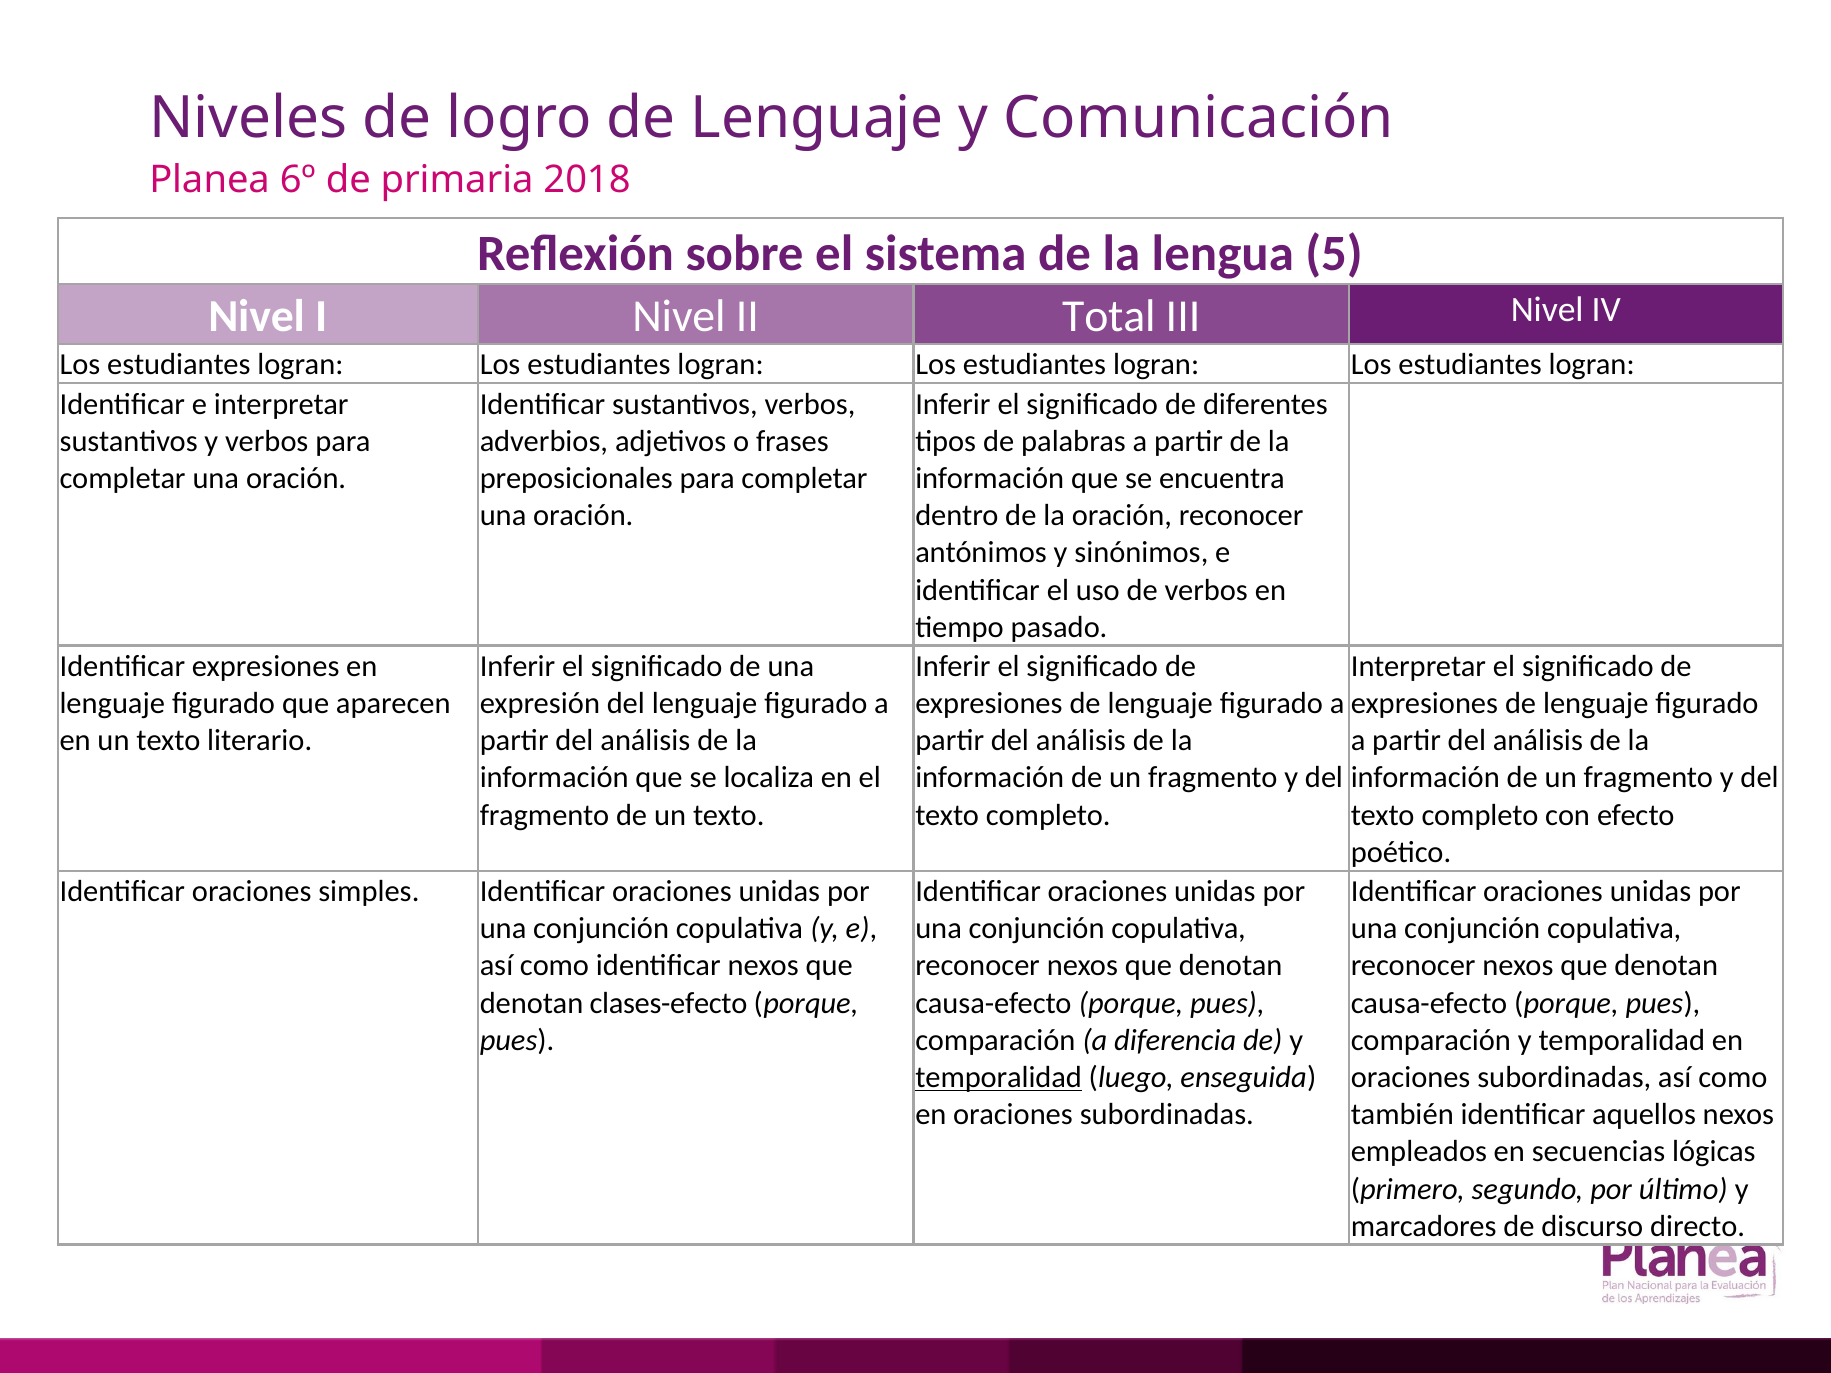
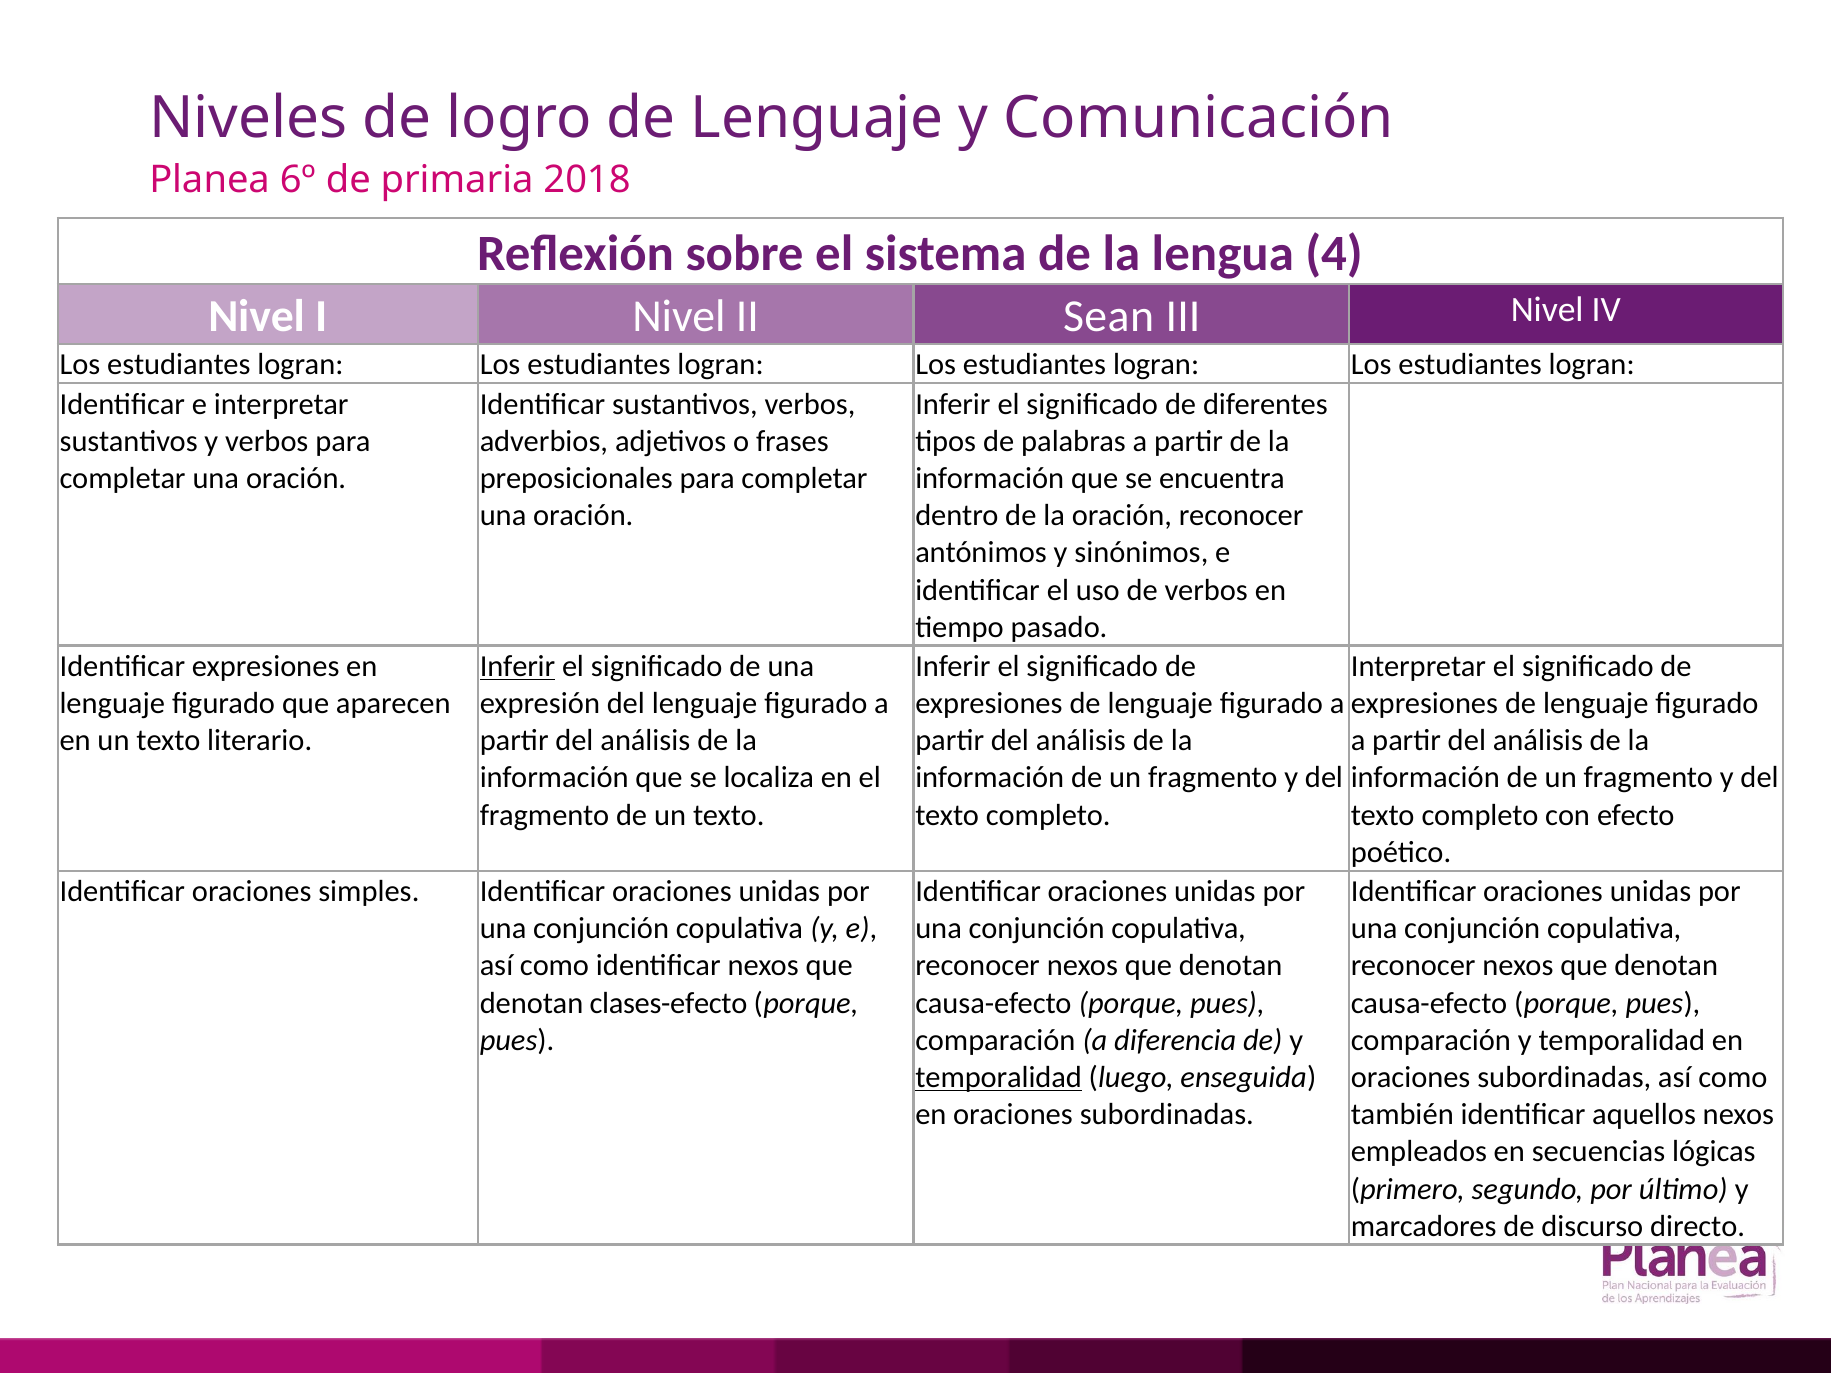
5: 5 -> 4
Total: Total -> Sean
Inferir at (517, 666) underline: none -> present
